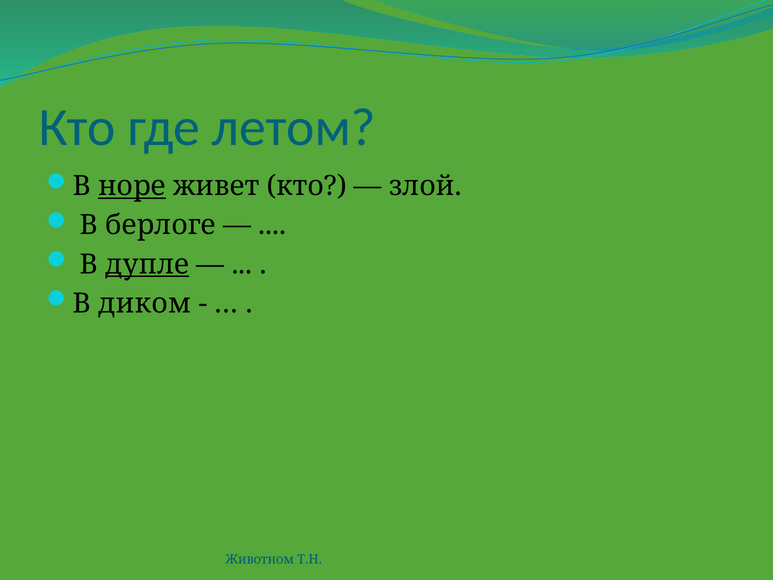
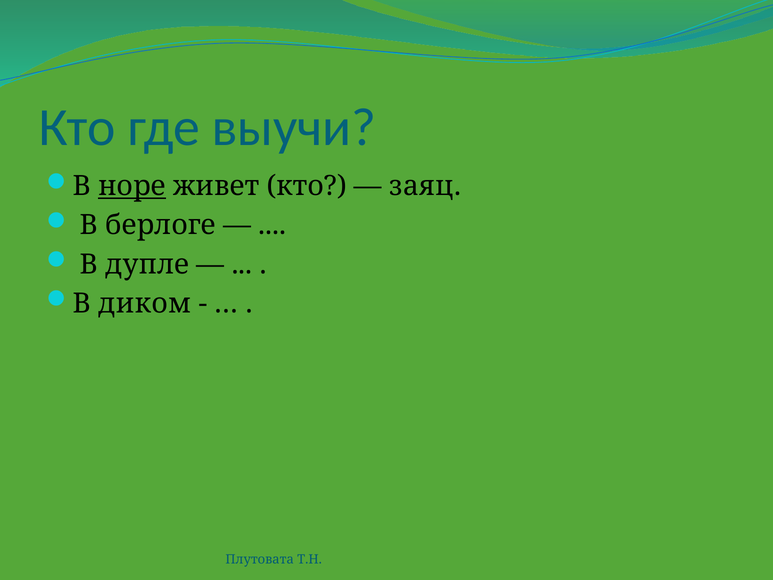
летом: летом -> выучи
злой: злой -> заяц
дупле underline: present -> none
Животном: Животном -> Плутовата
